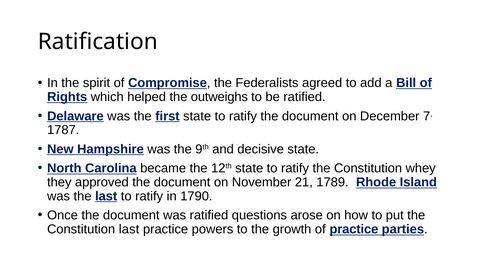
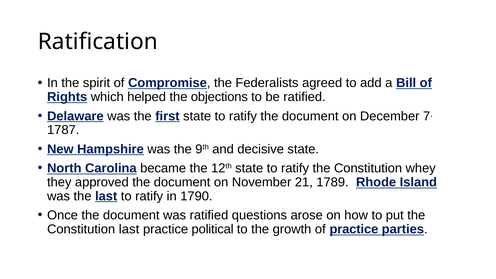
outweighs: outweighs -> objections
powers: powers -> political
